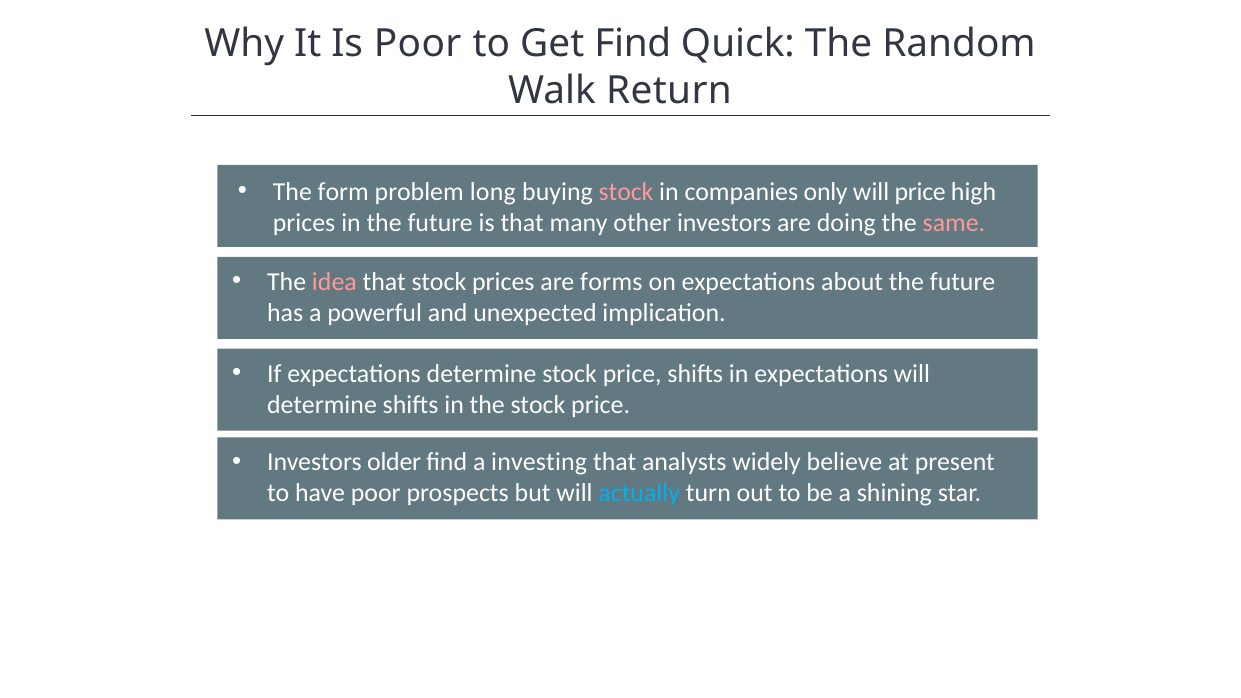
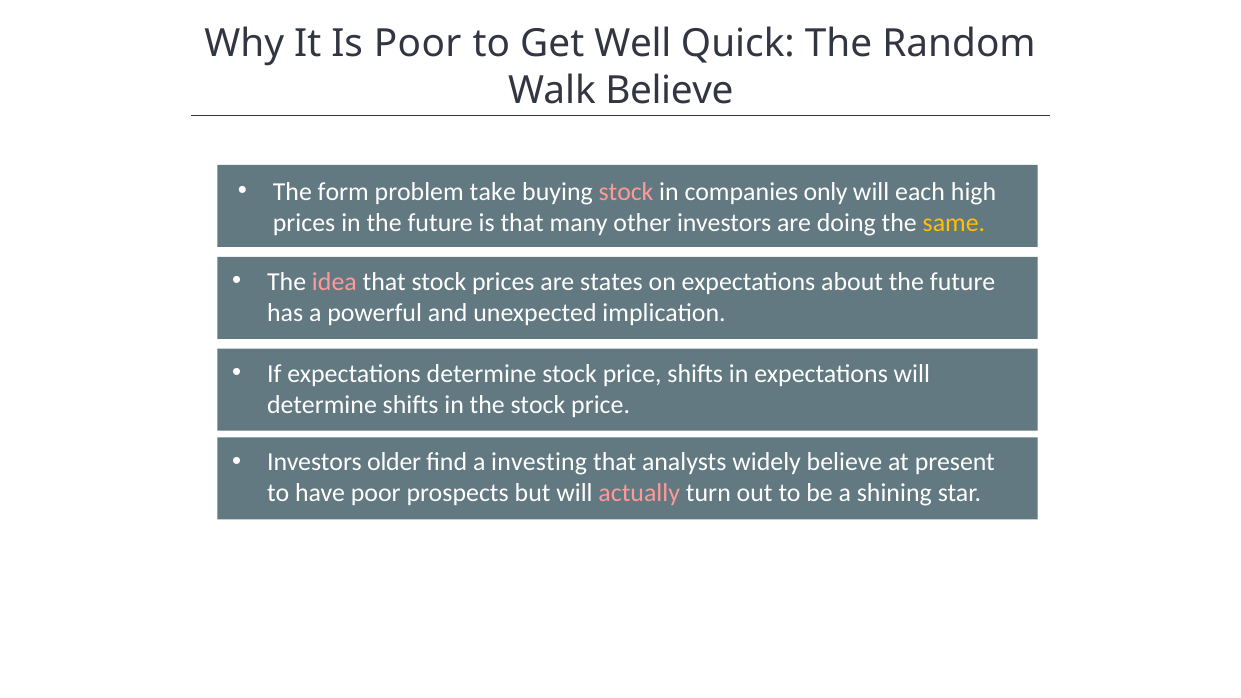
Get Find: Find -> Well
Walk Return: Return -> Believe
long: long -> take
will price: price -> each
same colour: pink -> yellow
forms: forms -> states
actually colour: light blue -> pink
